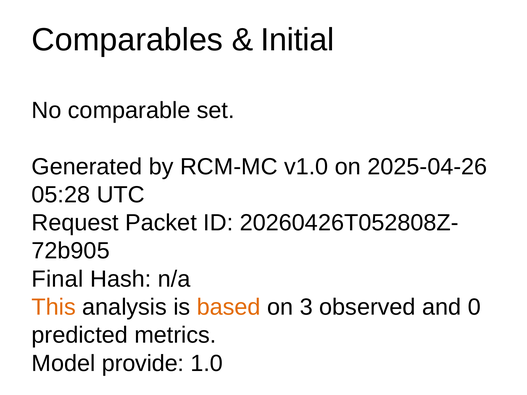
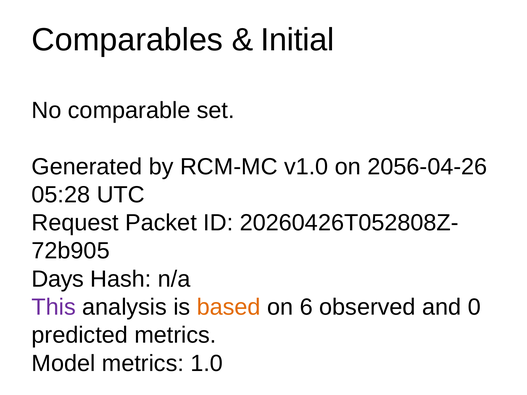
2025-04-26: 2025-04-26 -> 2056-04-26
Final: Final -> Days
This colour: orange -> purple
3: 3 -> 6
Model provide: provide -> metrics
